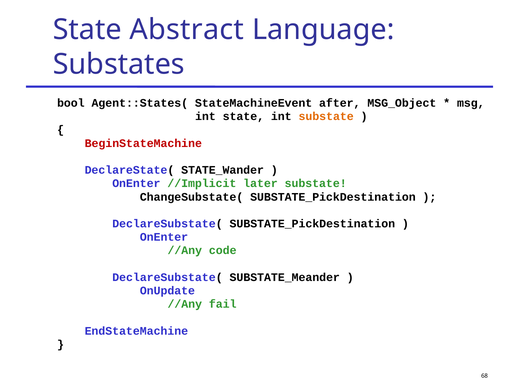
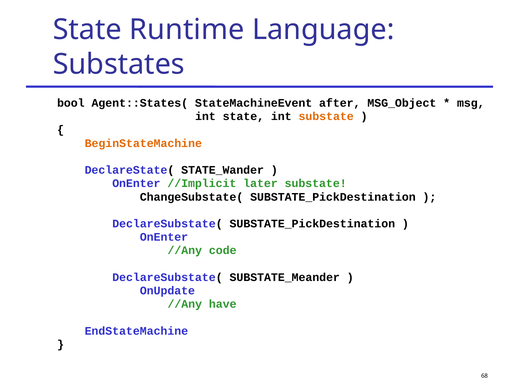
Abstract: Abstract -> Runtime
BeginStateMachine colour: red -> orange
fail: fail -> have
